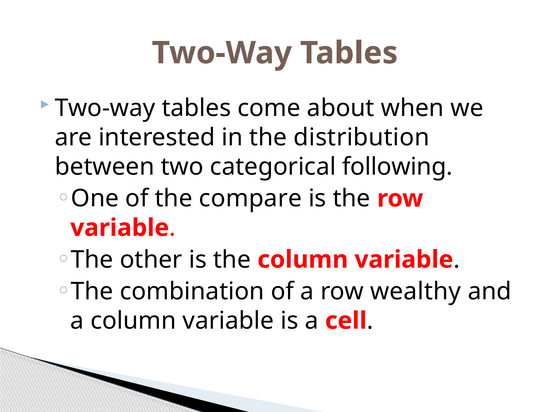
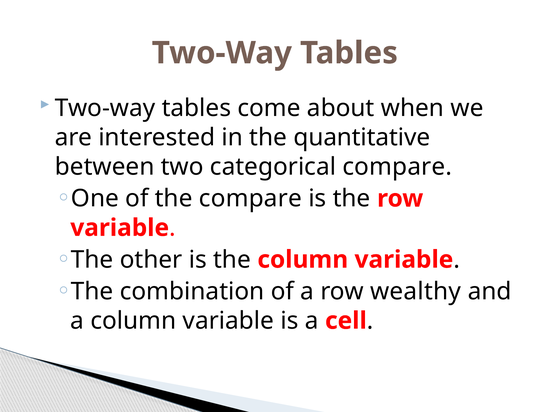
distribution: distribution -> quantitative
categorical following: following -> compare
